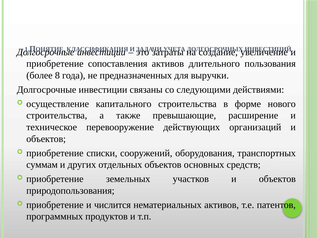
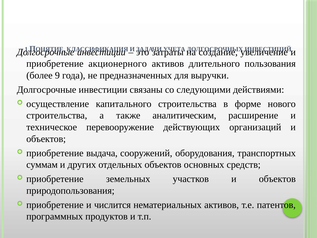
сопоставления: сопоставления -> акционерного
8: 8 -> 9
превышающие: превышающие -> аналитическим
списки: списки -> выдача
